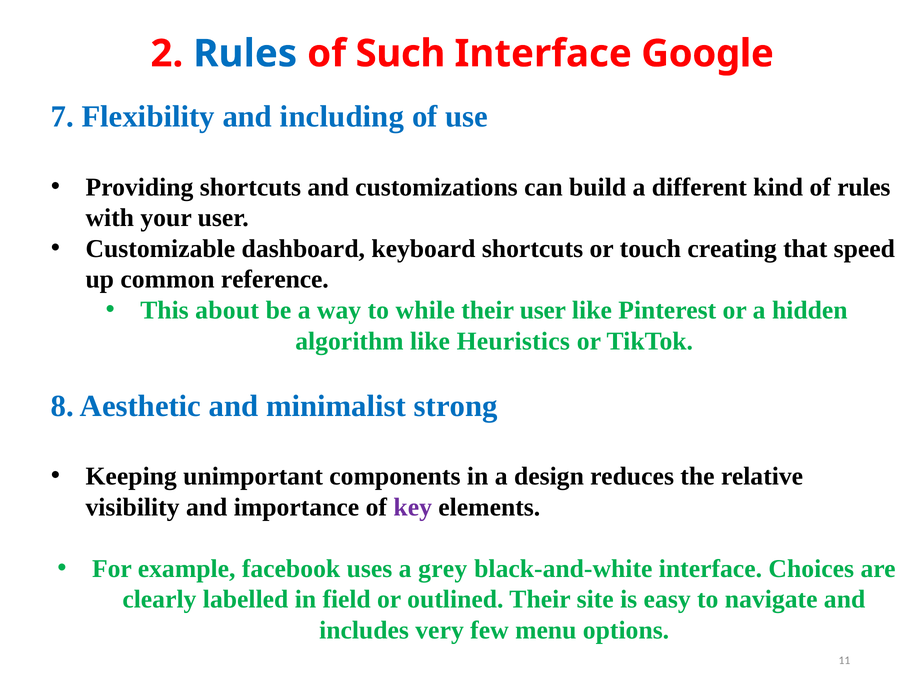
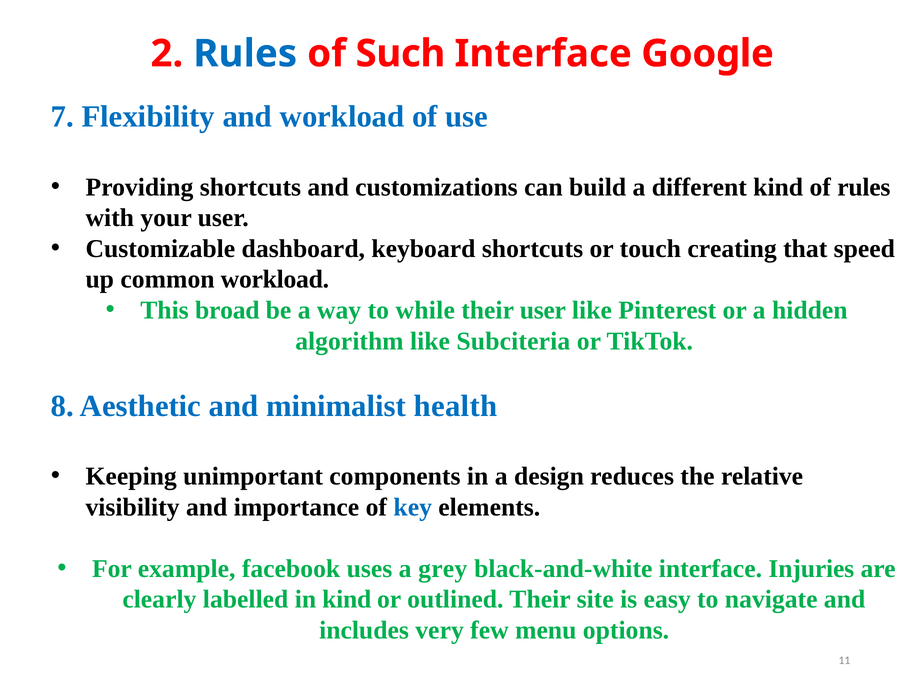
and including: including -> workload
common reference: reference -> workload
about: about -> broad
Heuristics: Heuristics -> Subciteria
strong: strong -> health
key colour: purple -> blue
Choices: Choices -> Injuries
in field: field -> kind
